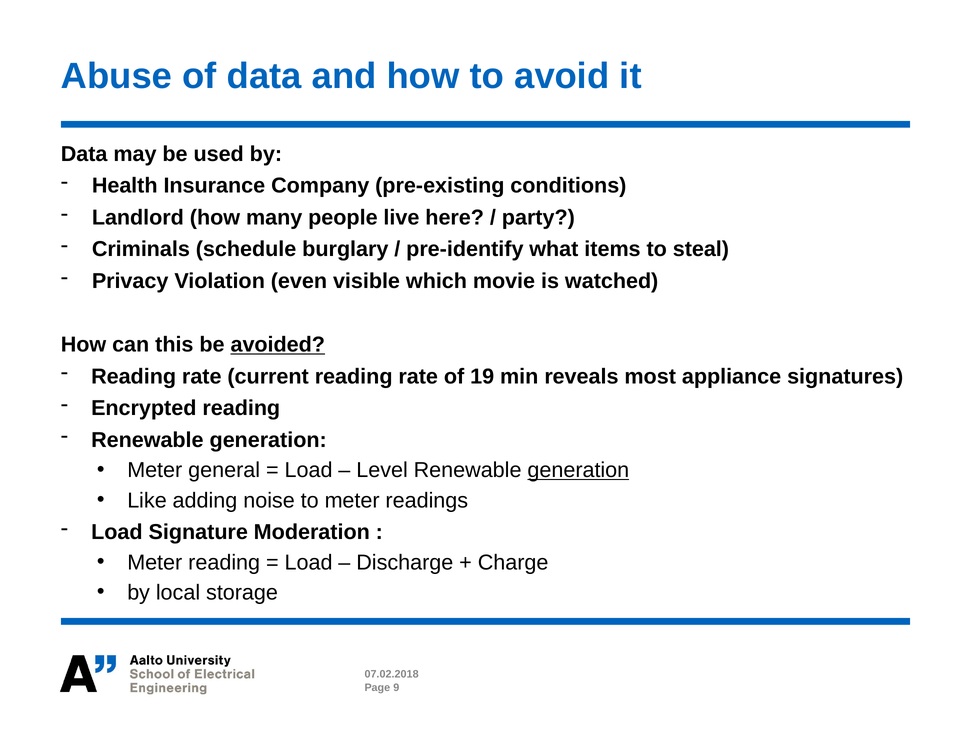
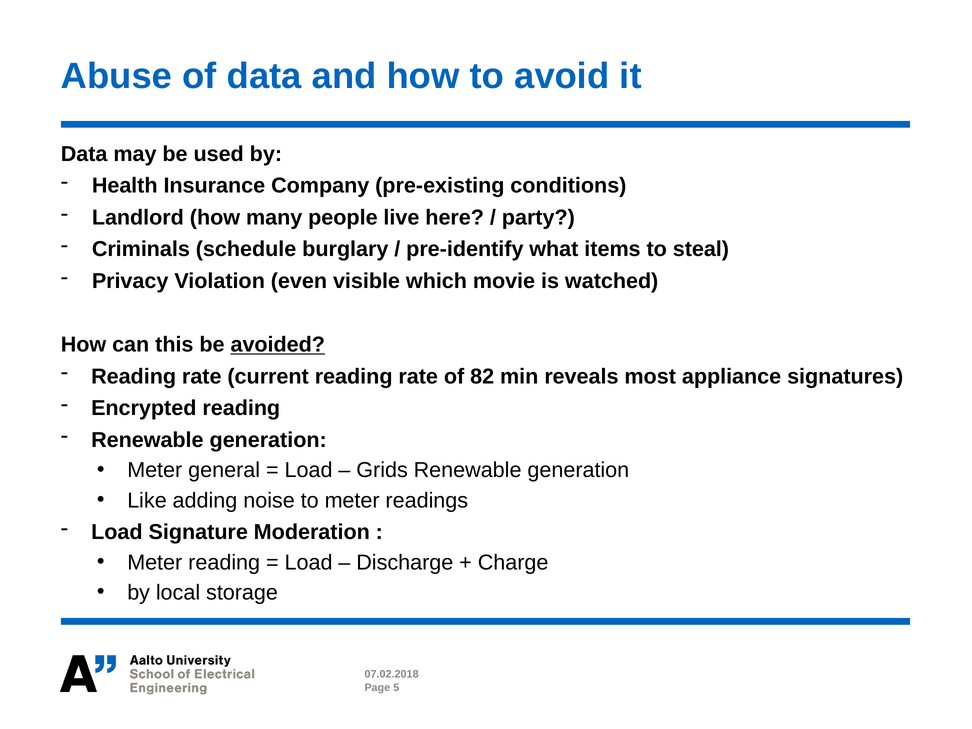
19: 19 -> 82
Level: Level -> Grids
generation at (578, 470) underline: present -> none
9: 9 -> 5
